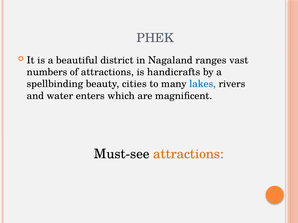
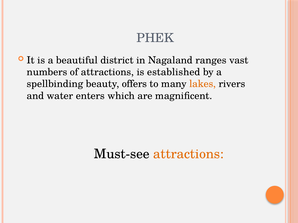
handicrafts: handicrafts -> established
cities: cities -> offers
lakes colour: blue -> orange
